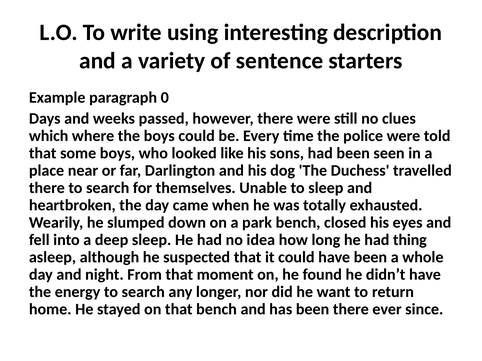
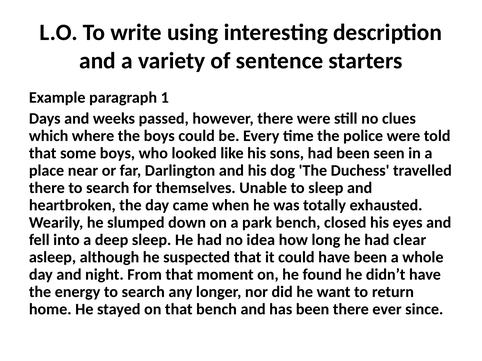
0: 0 -> 1
thing: thing -> clear
